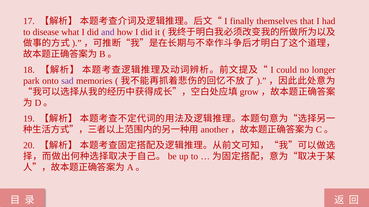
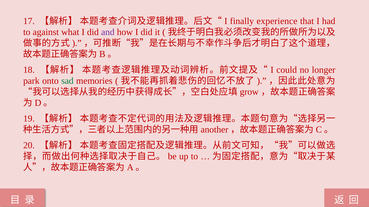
themselves: themselves -> experience
disease: disease -> against
sad colour: purple -> green
